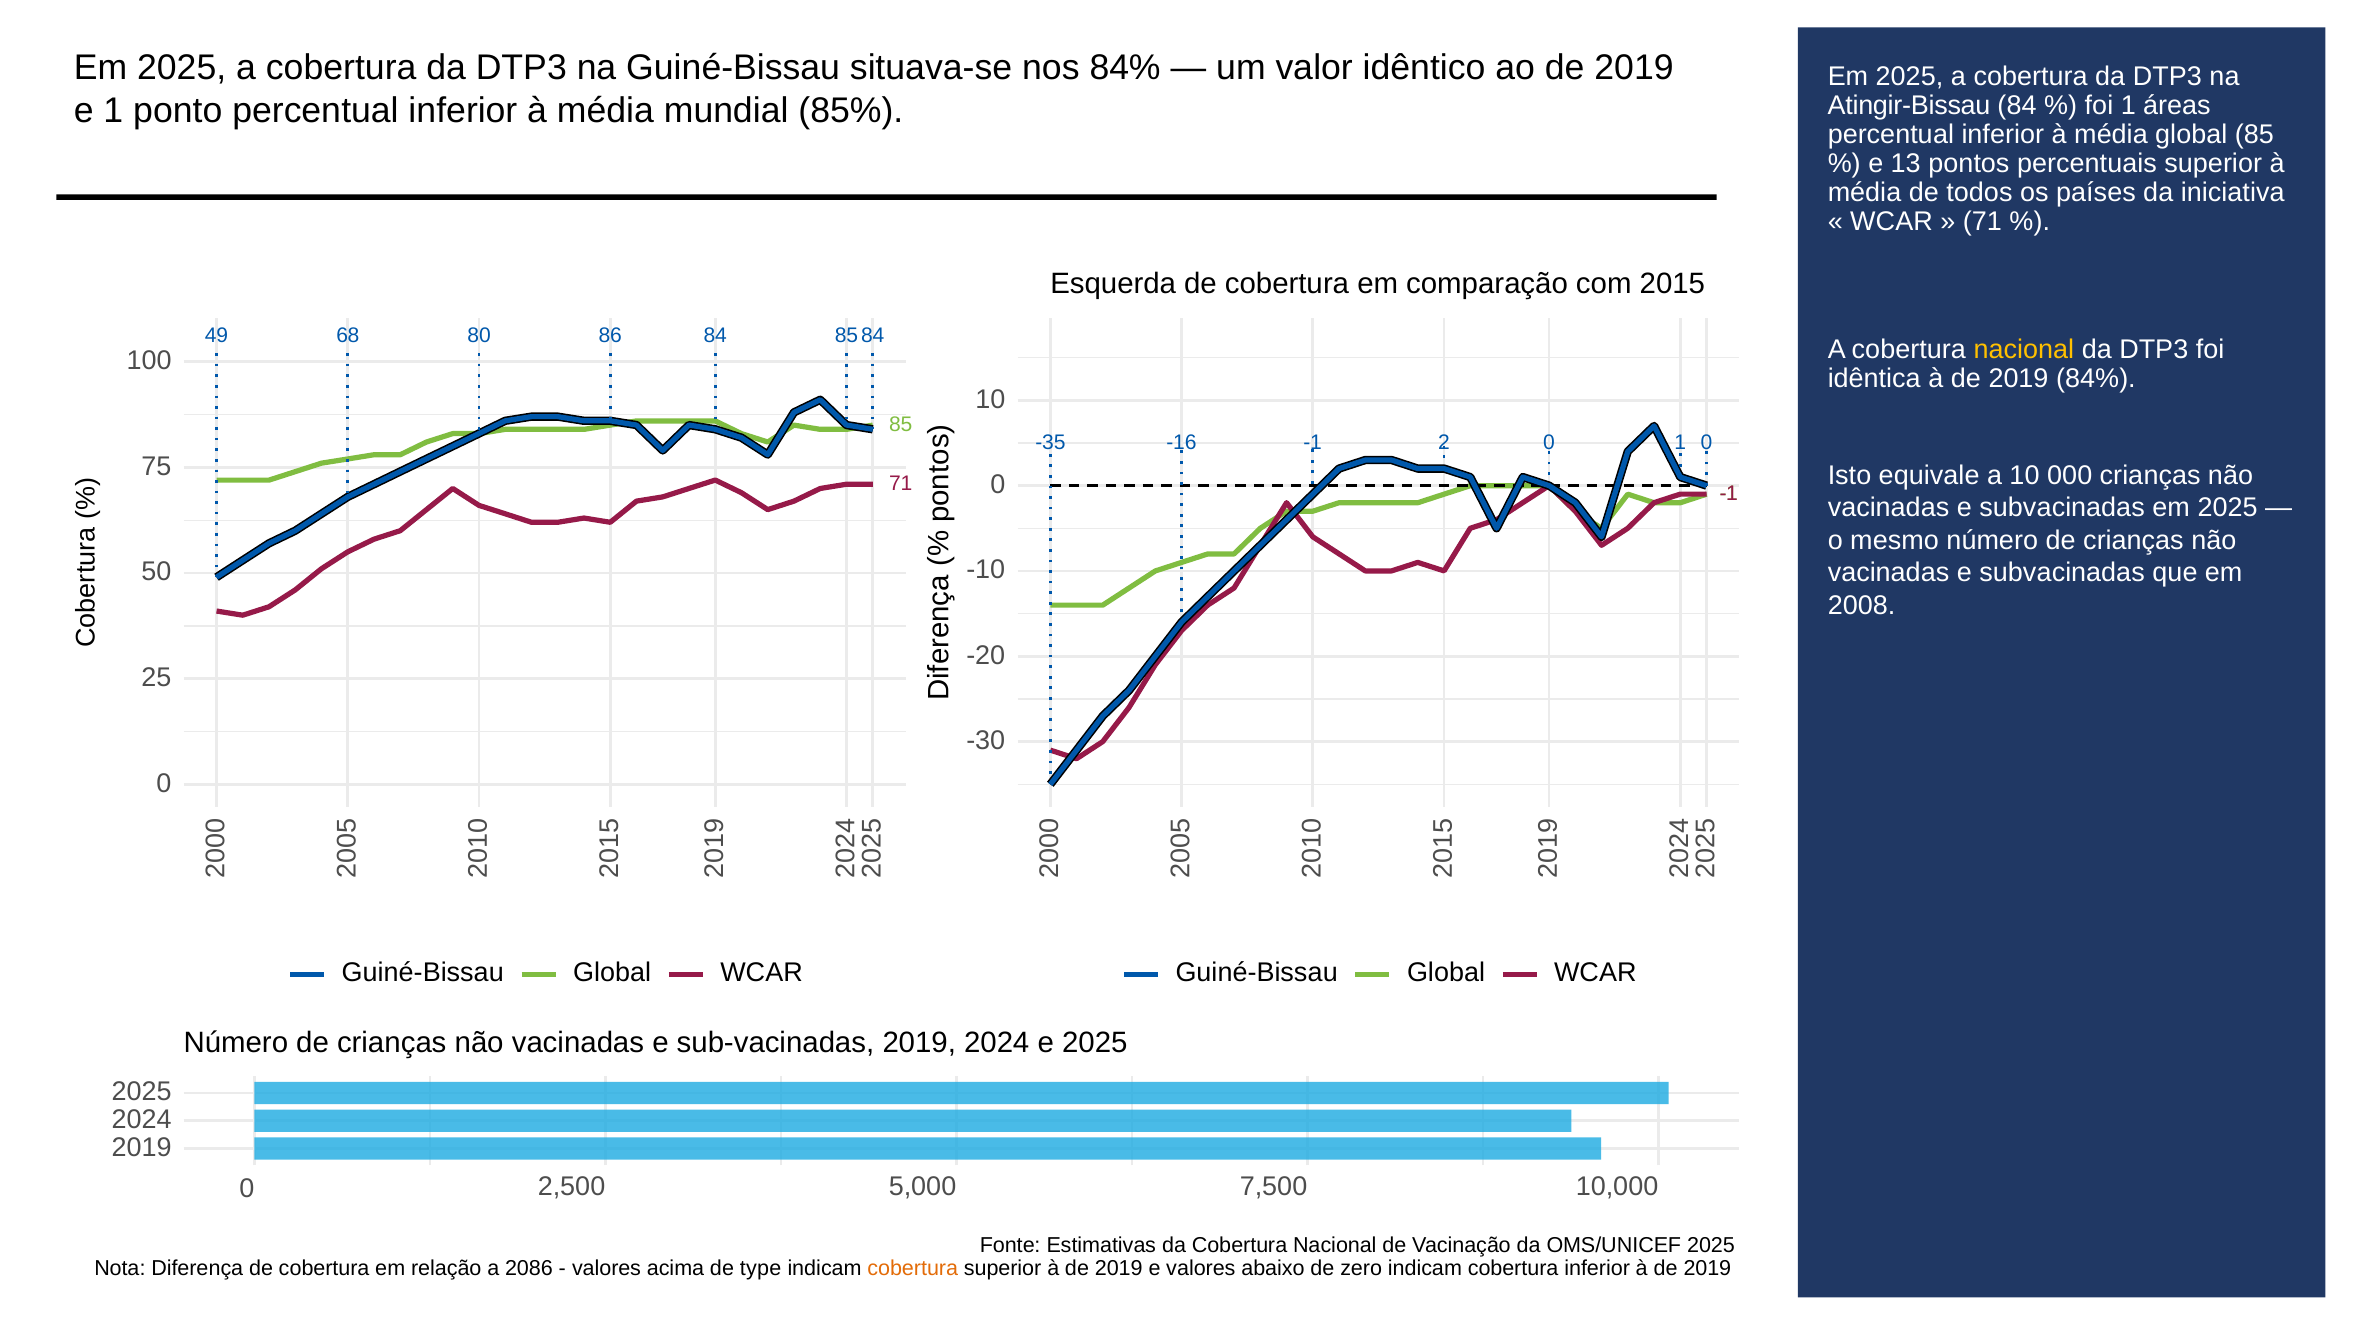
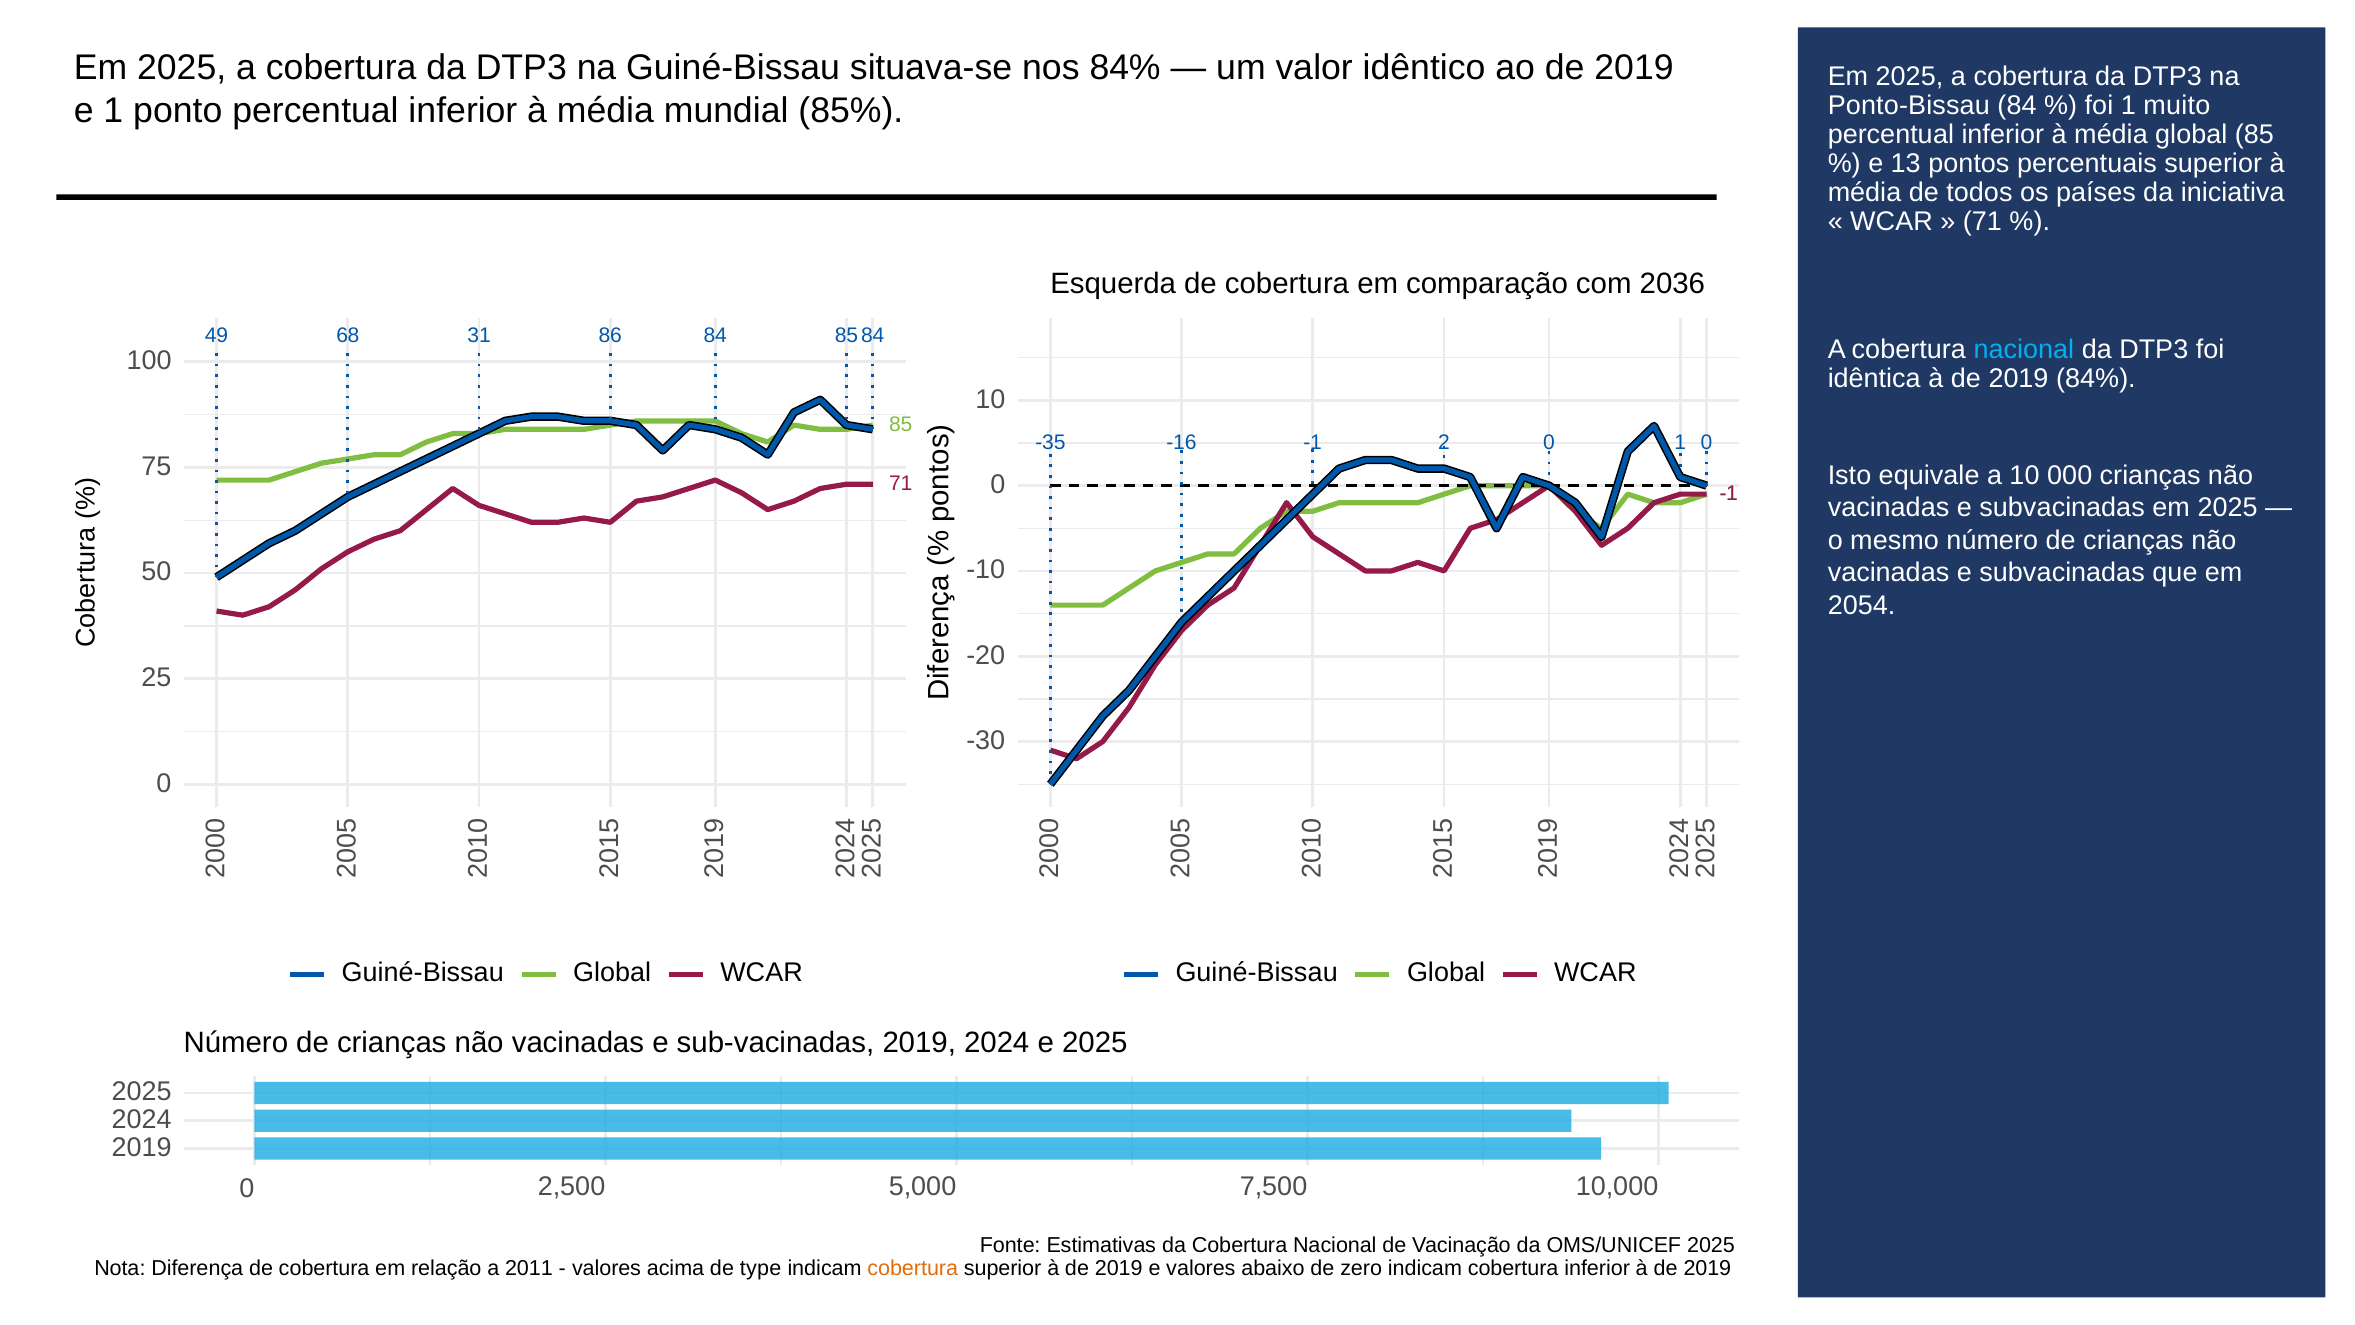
Atingir-Bissau: Atingir-Bissau -> Ponto-Bissau
áreas: áreas -> muito
2015: 2015 -> 2036
80: 80 -> 31
nacional at (2024, 350) colour: yellow -> light blue
2008: 2008 -> 2054
2086: 2086 -> 2011
